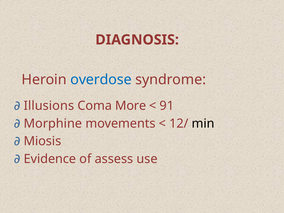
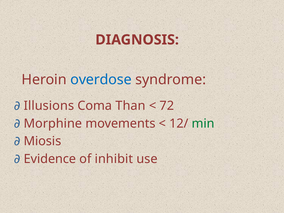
More: More -> Than
91: 91 -> 72
min colour: black -> green
assess: assess -> inhibit
